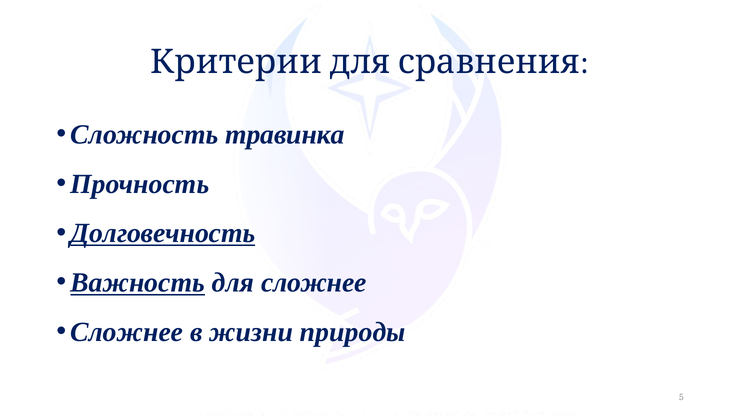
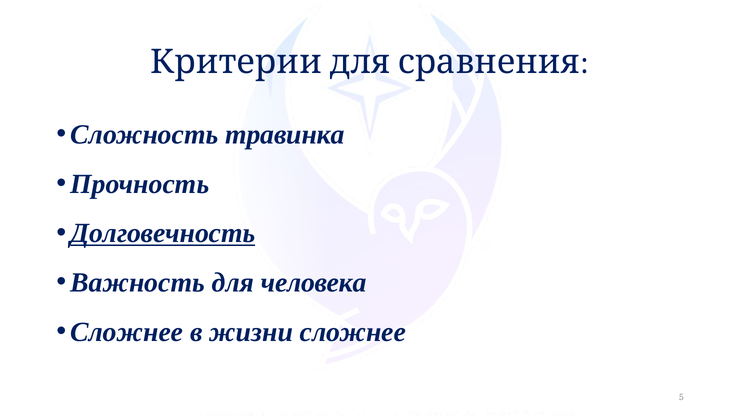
Важность underline: present -> none
для сложнее: сложнее -> человека
жизни природы: природы -> сложнее
